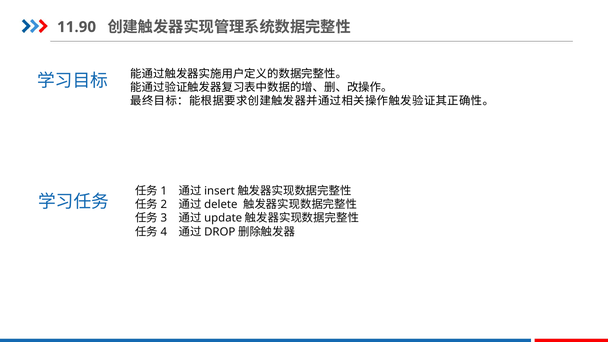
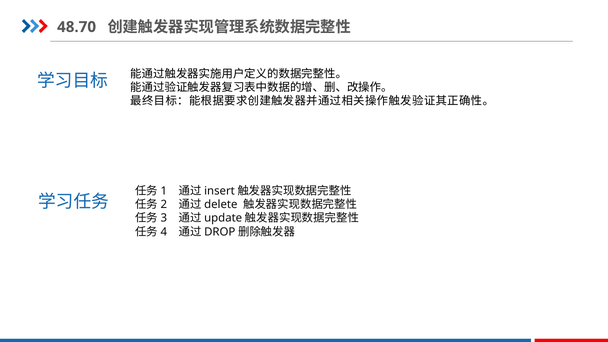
11.90: 11.90 -> 48.70
